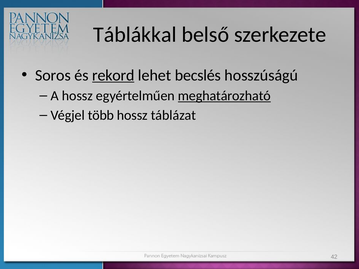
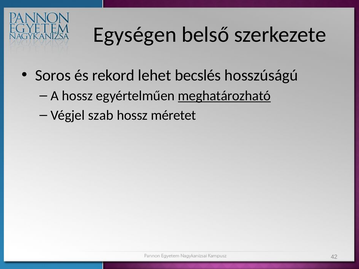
Táblákkal: Táblákkal -> Egységen
rekord underline: present -> none
több: több -> szab
táblázat: táblázat -> méretet
